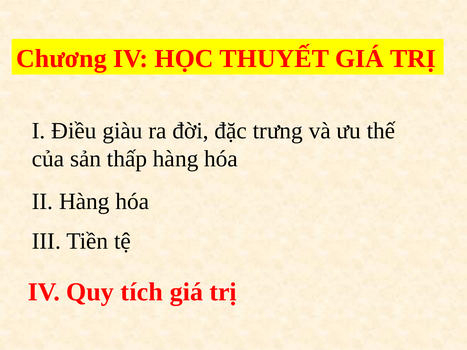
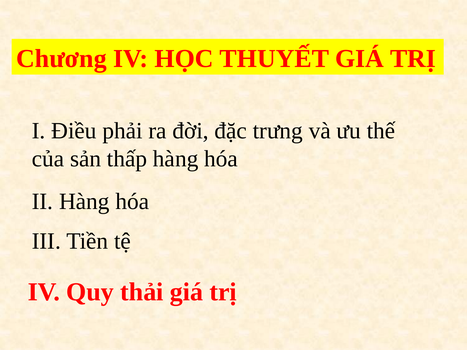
giàu: giàu -> phải
tích: tích -> thải
